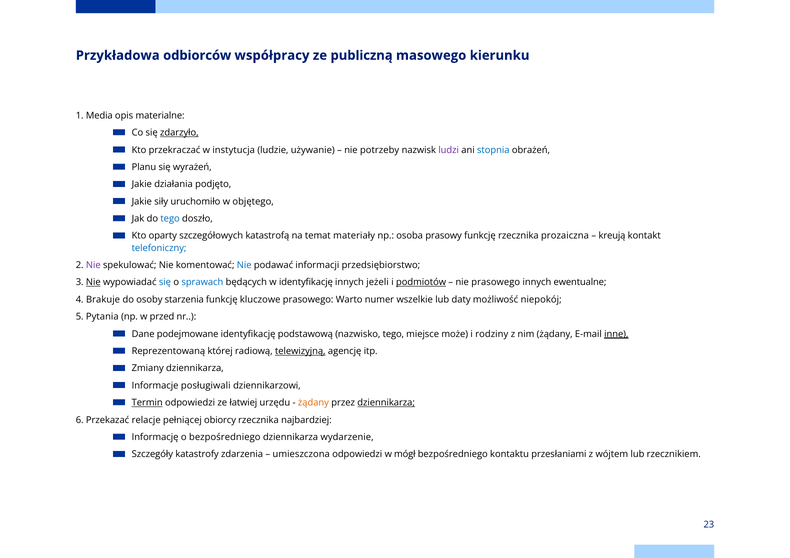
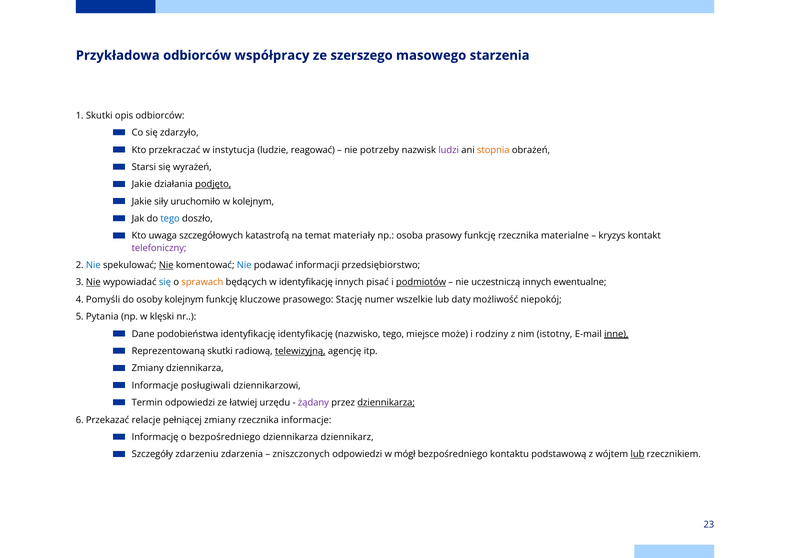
publiczną: publiczną -> szerszego
kierunku: kierunku -> starzenia
1 Media: Media -> Skutki
opis materialne: materialne -> odbiorców
zdarzyło underline: present -> none
używanie: używanie -> reagować
stopnia colour: blue -> orange
Planu: Planu -> Starsi
podjęto underline: none -> present
w objętego: objętego -> kolejnym
oparty: oparty -> uwaga
prozaiczna: prozaiczna -> materialne
kreują: kreują -> kryzys
telefoniczny colour: blue -> purple
Nie at (93, 265) colour: purple -> blue
Nie at (166, 265) underline: none -> present
sprawach colour: blue -> orange
jeżeli: jeżeli -> pisać
nie prasowego: prasowego -> uczestniczą
Brakuje: Brakuje -> Pomyśli
osoby starzenia: starzenia -> kolejnym
Warto: Warto -> Stację
przed: przed -> klęski
podejmowane: podejmowane -> podobieństwa
identyfikację podstawową: podstawową -> identyfikację
nim żądany: żądany -> istotny
Reprezentowaną której: której -> skutki
Termin underline: present -> none
żądany at (313, 403) colour: orange -> purple
pełniącej obiorcy: obiorcy -> zmiany
rzecznika najbardziej: najbardziej -> informacje
wydarzenie: wydarzenie -> dziennikarz
katastrofy: katastrofy -> zdarzeniu
umieszczona: umieszczona -> zniszczonych
przesłaniami: przesłaniami -> podstawową
lub at (637, 455) underline: none -> present
